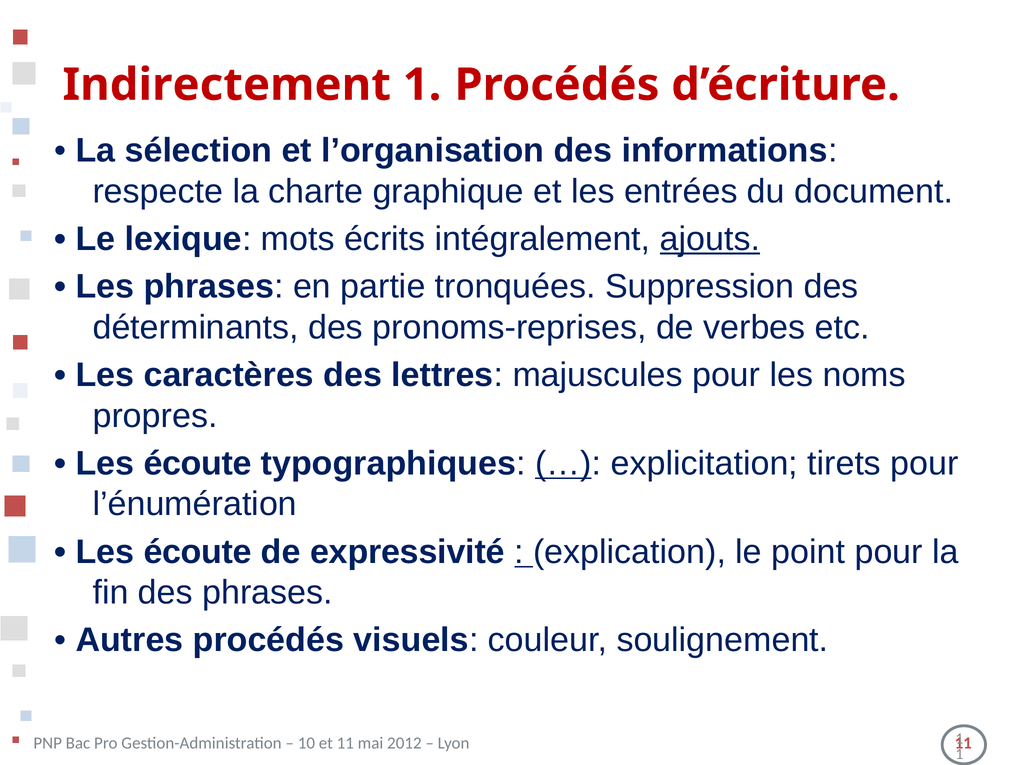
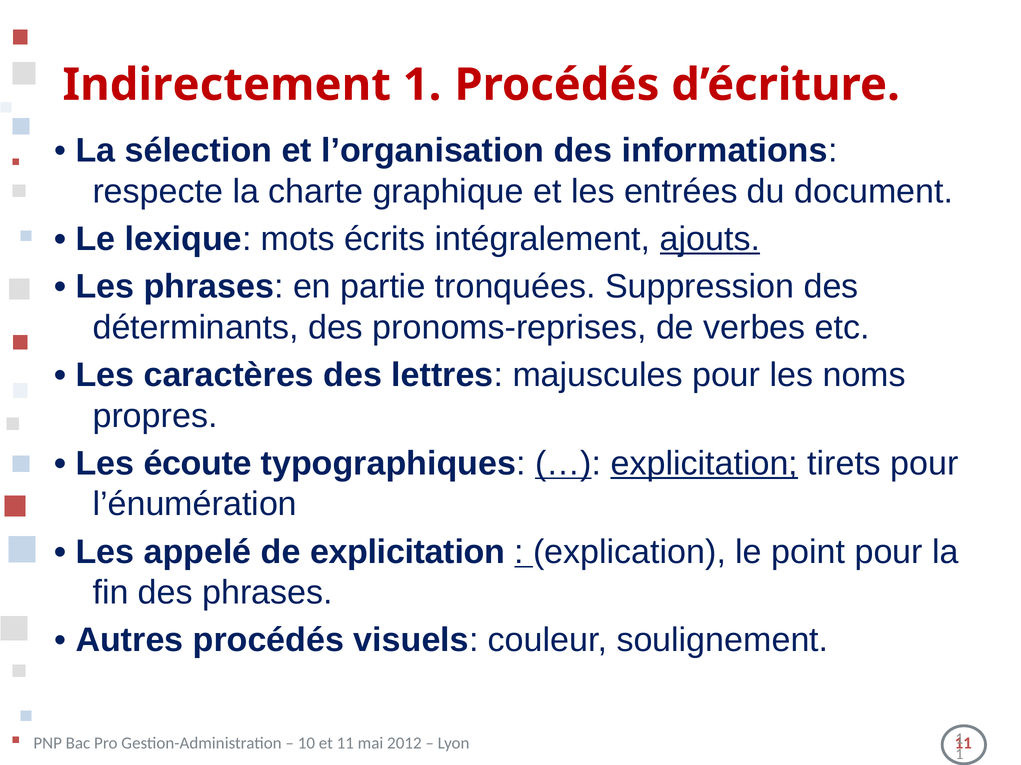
explicitation at (704, 464) underline: none -> present
écoute at (198, 552): écoute -> appelé
de expressivité: expressivité -> explicitation
